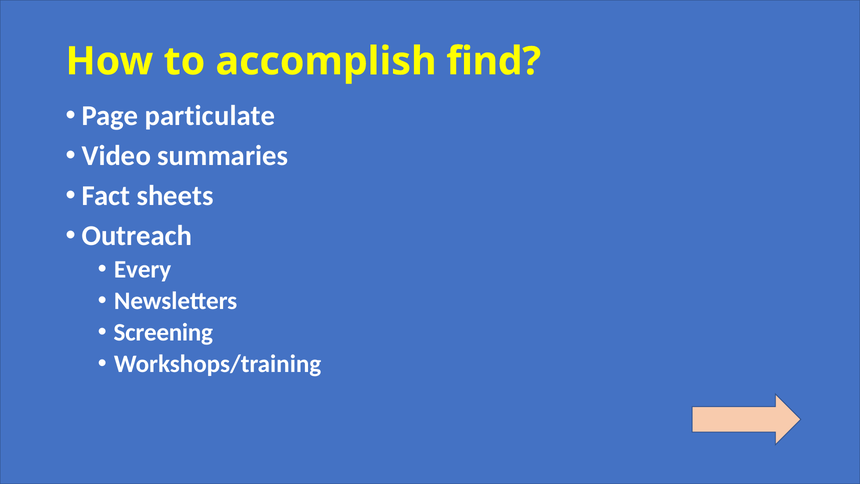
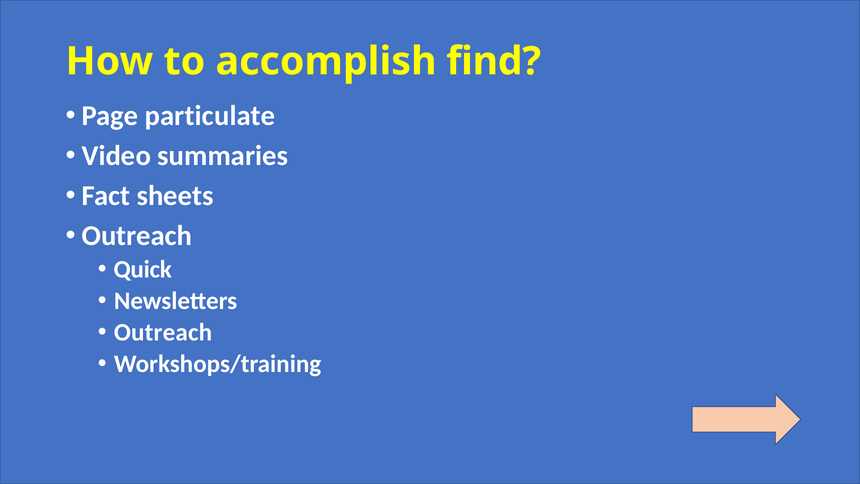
Every: Every -> Quick
Screening at (163, 332): Screening -> Outreach
